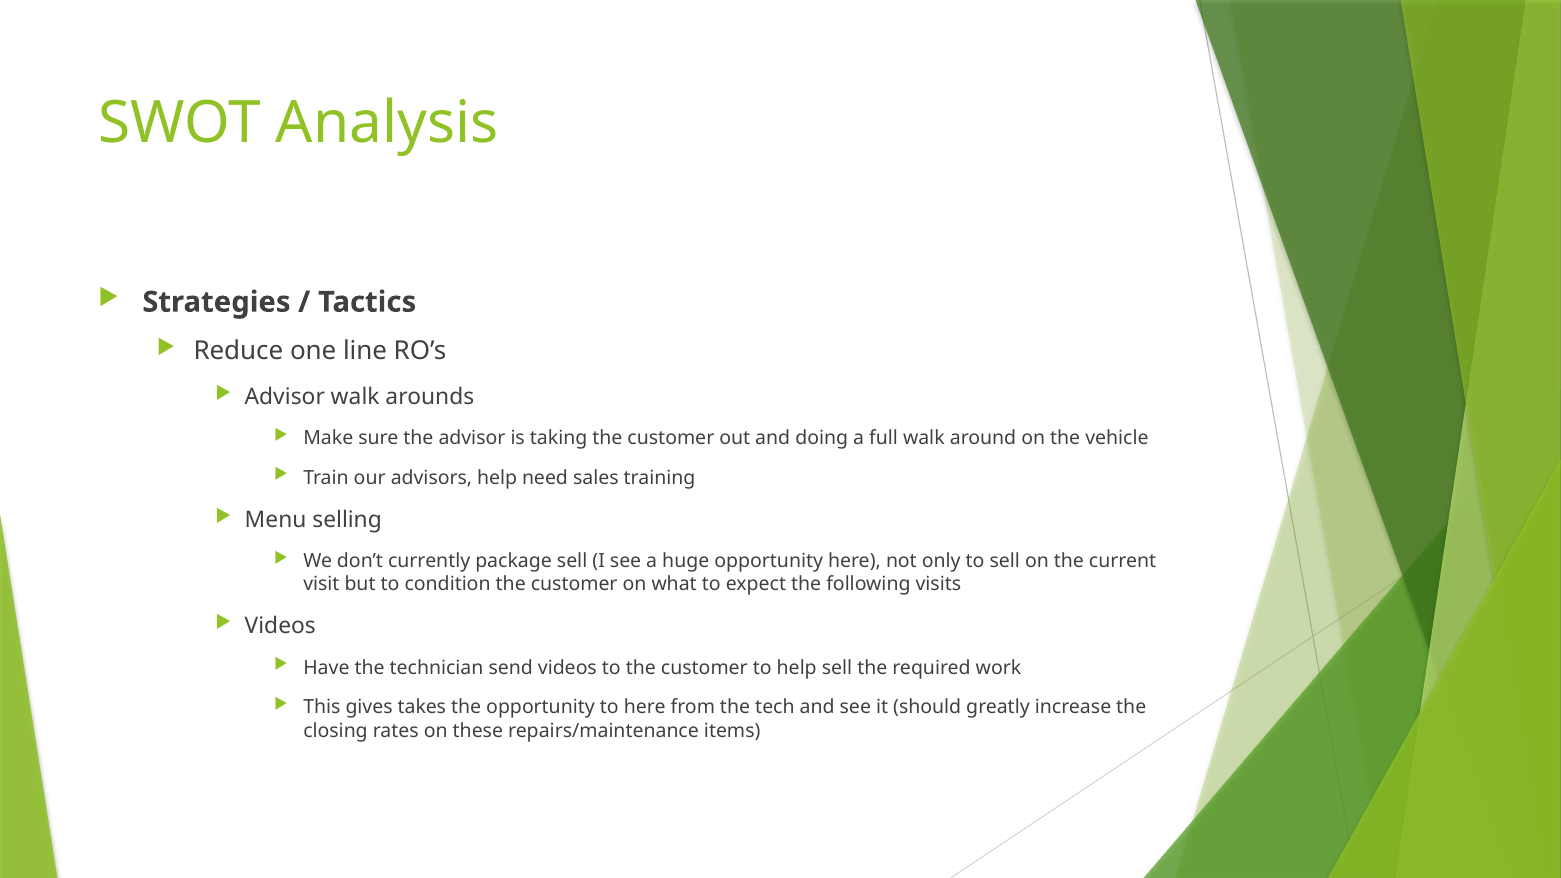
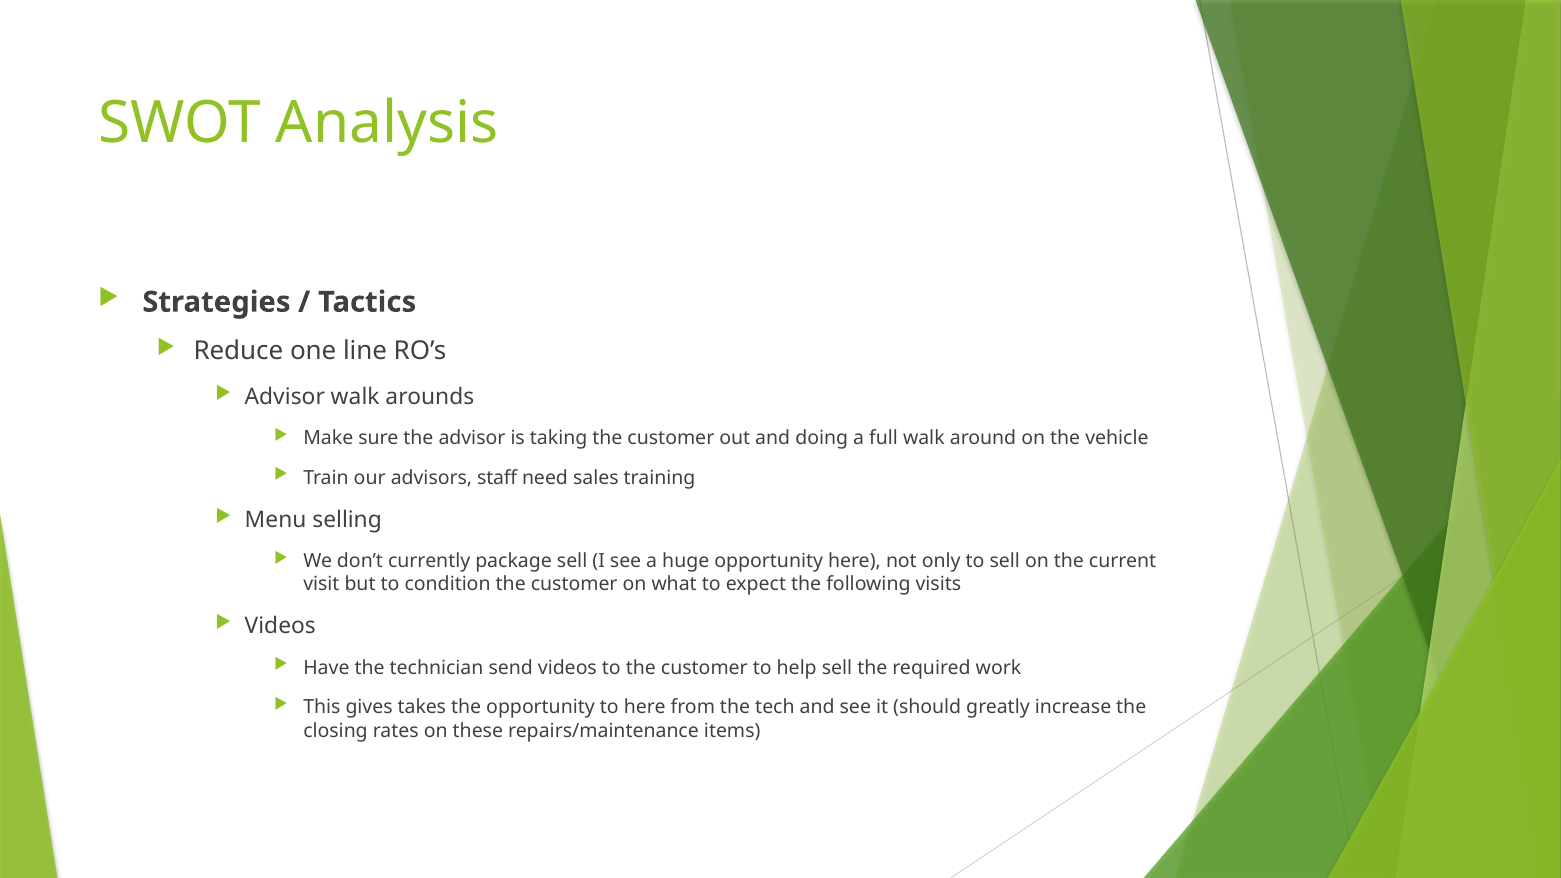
advisors help: help -> staff
